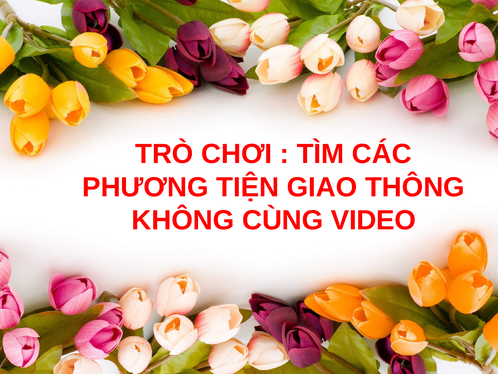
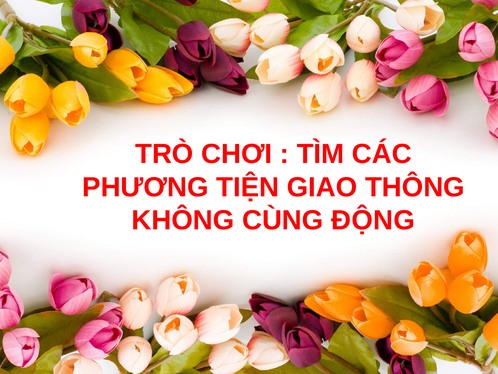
VIDEO: VIDEO -> ĐỘNG
